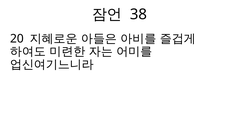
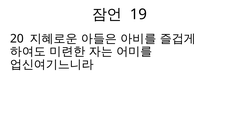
38: 38 -> 19
